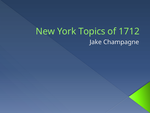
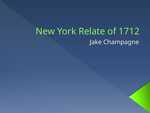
Topics: Topics -> Relate
